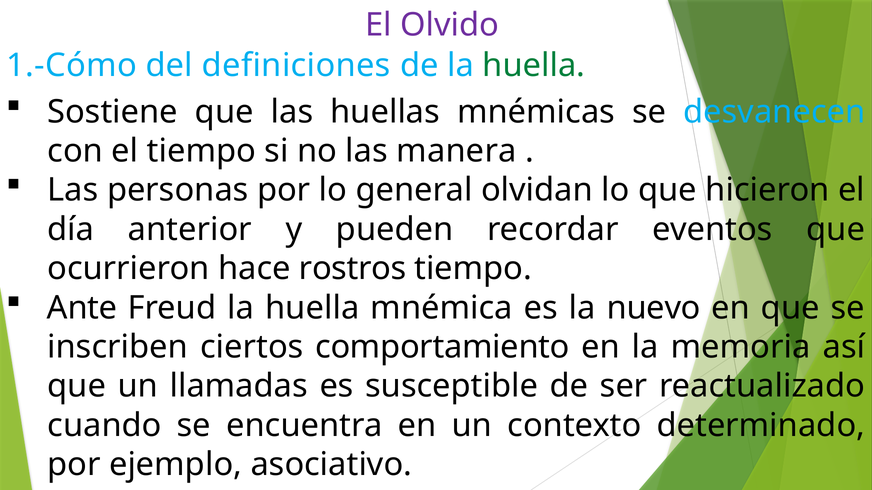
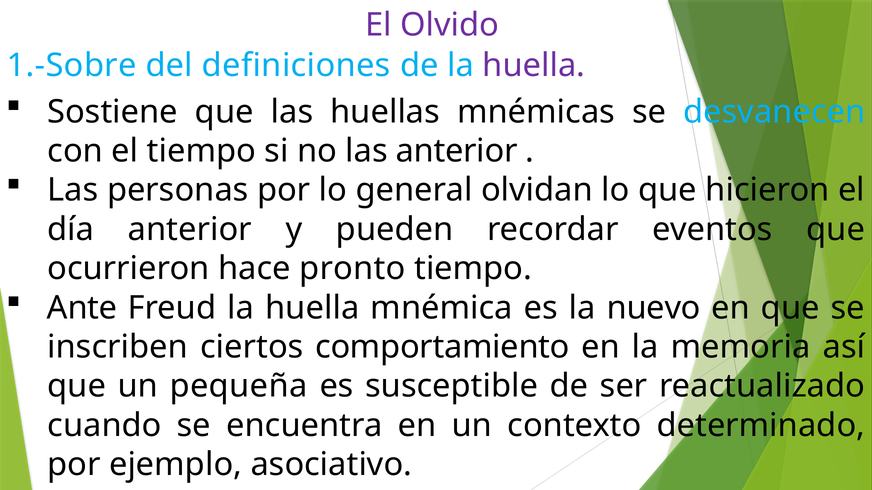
1.-Cómo: 1.-Cómo -> 1.-Sobre
huella at (534, 66) colour: green -> purple
las manera: manera -> anterior
rostros: rostros -> pronto
llamadas: llamadas -> pequeña
